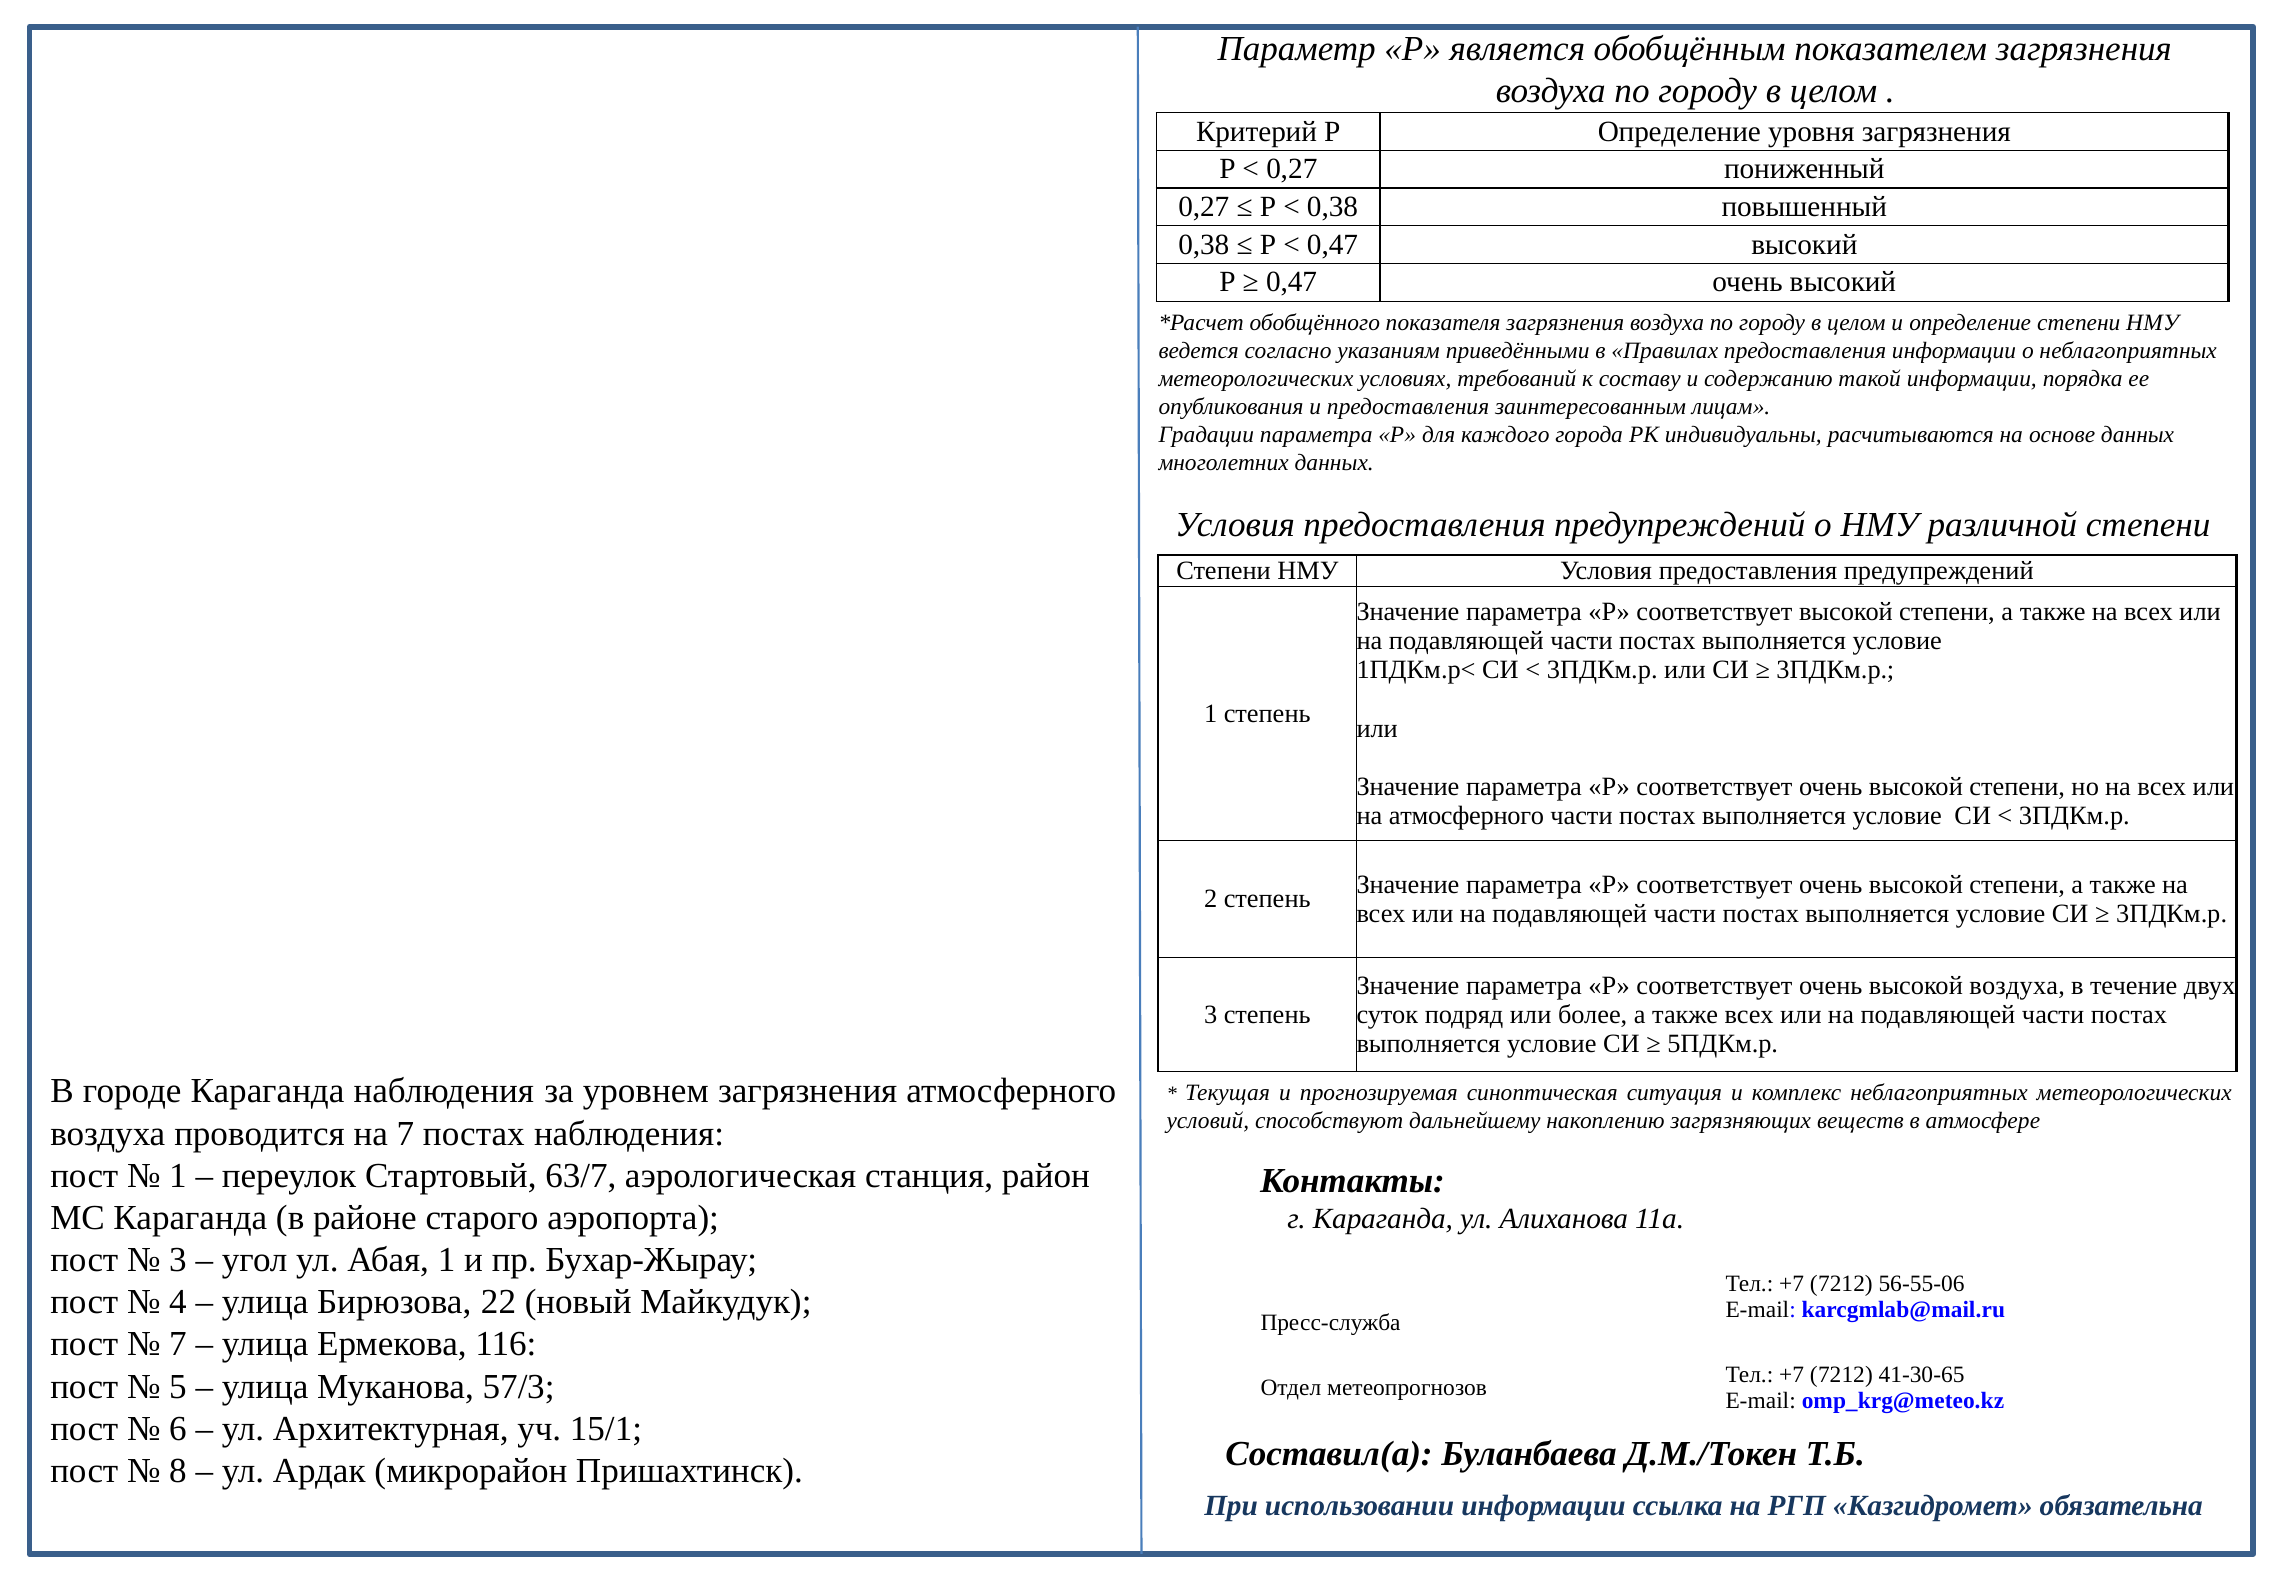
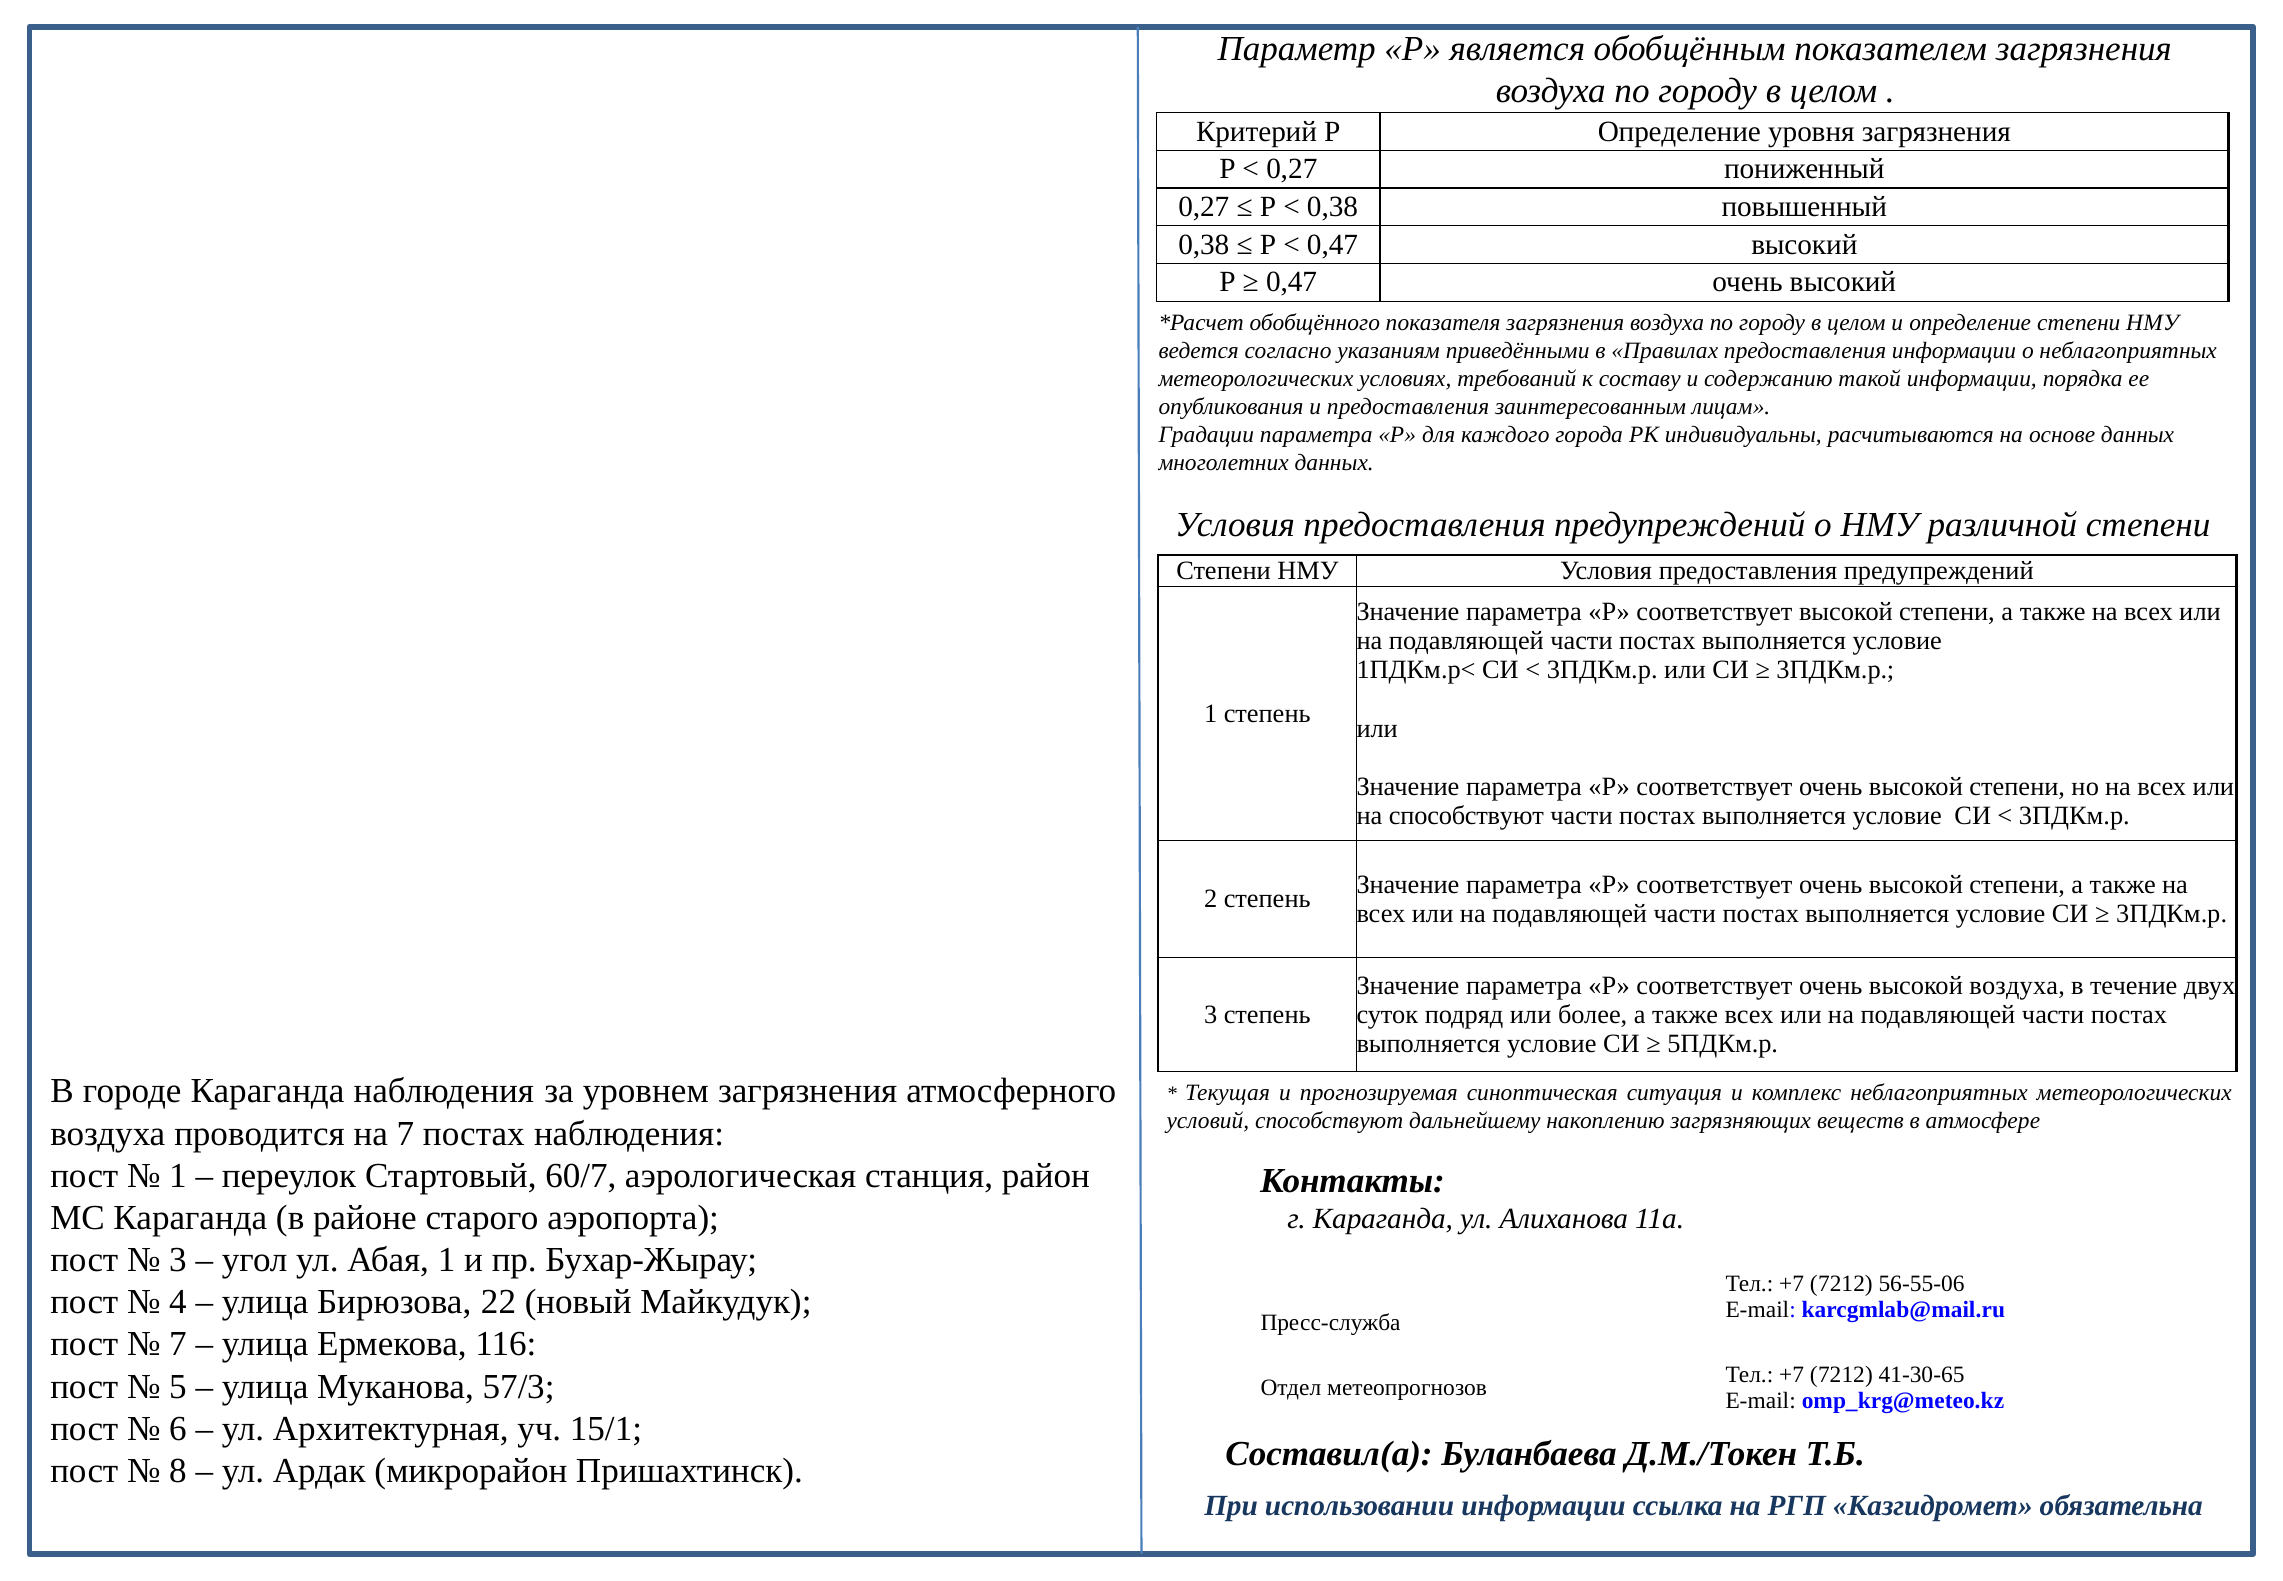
на атмосферного: атмосферного -> способствуют
63/7: 63/7 -> 60/7
